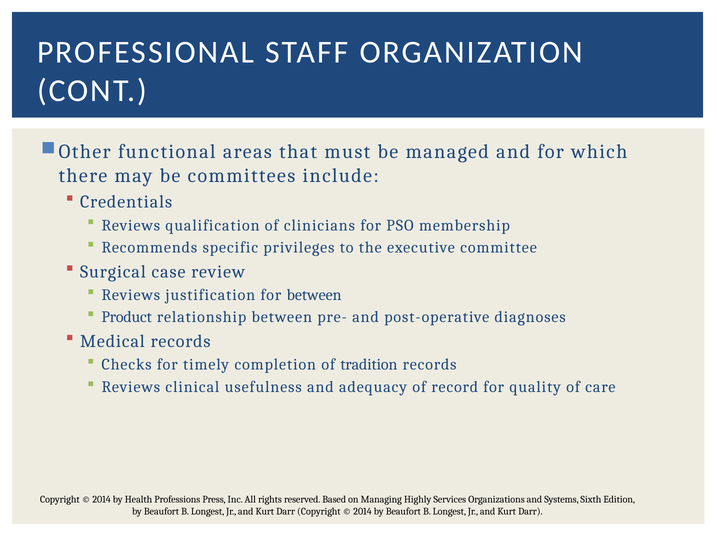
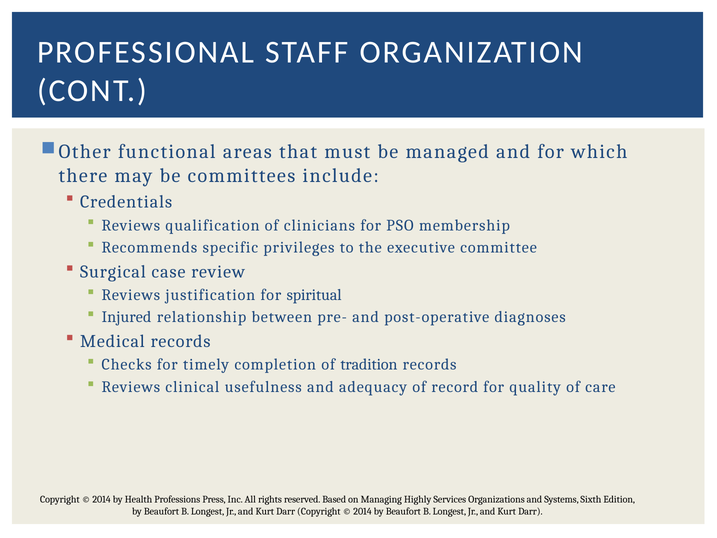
for between: between -> spiritual
Product: Product -> Injured
